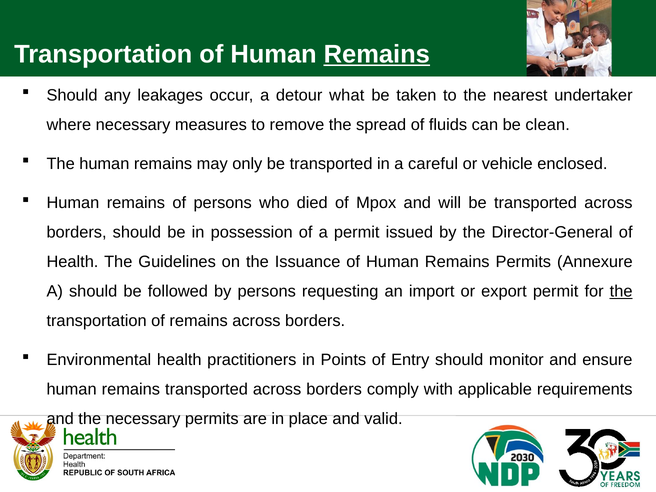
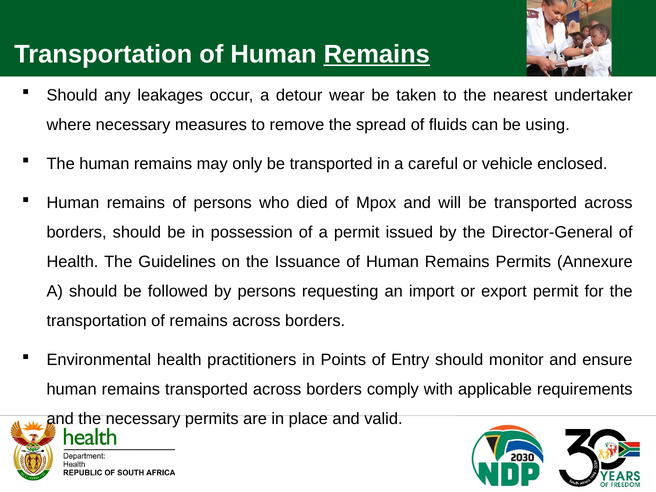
what: what -> wear
clean: clean -> using
the at (621, 291) underline: present -> none
